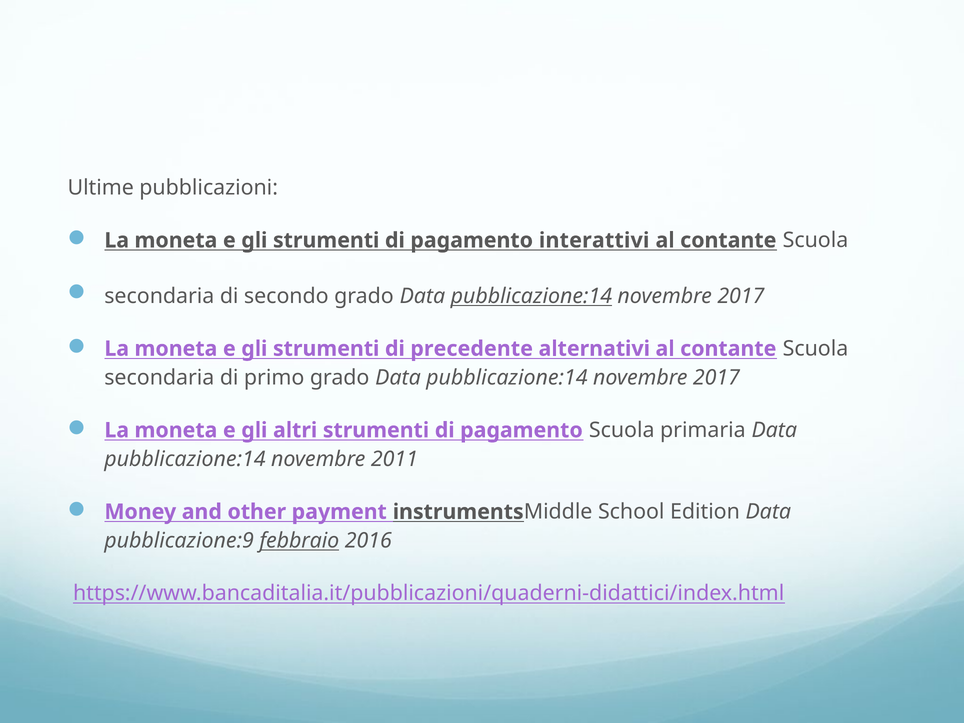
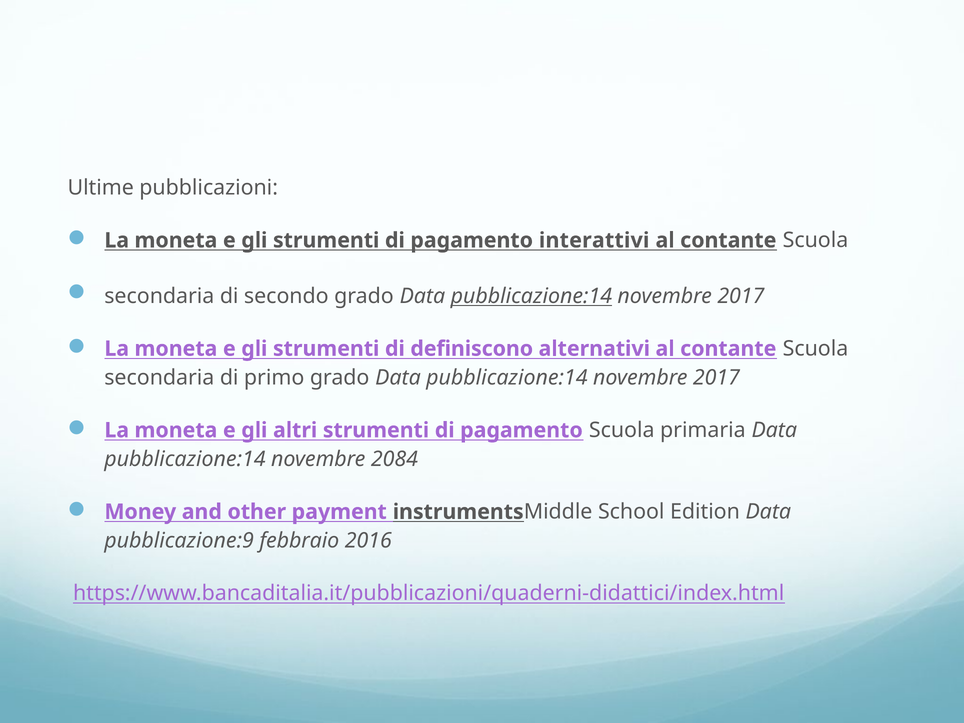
precedente: precedente -> definiscono
2011: 2011 -> 2084
febbraio underline: present -> none
